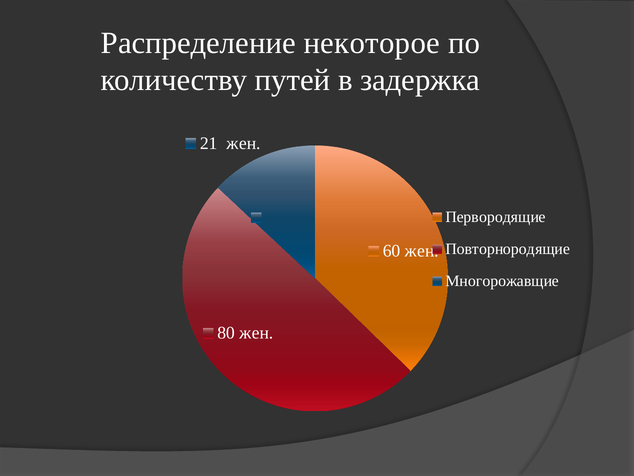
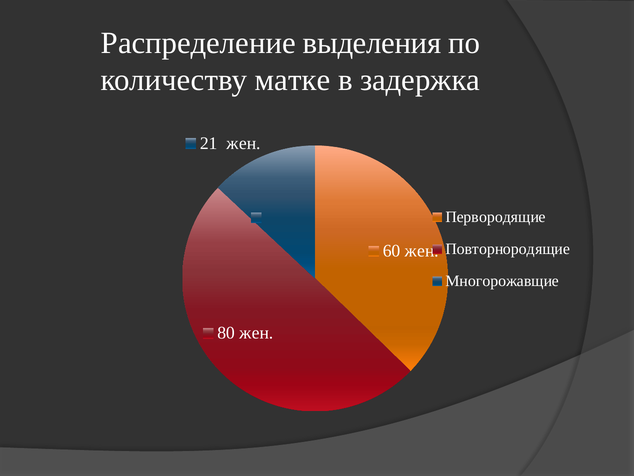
некоторое: некоторое -> выделения
путей: путей -> матке
